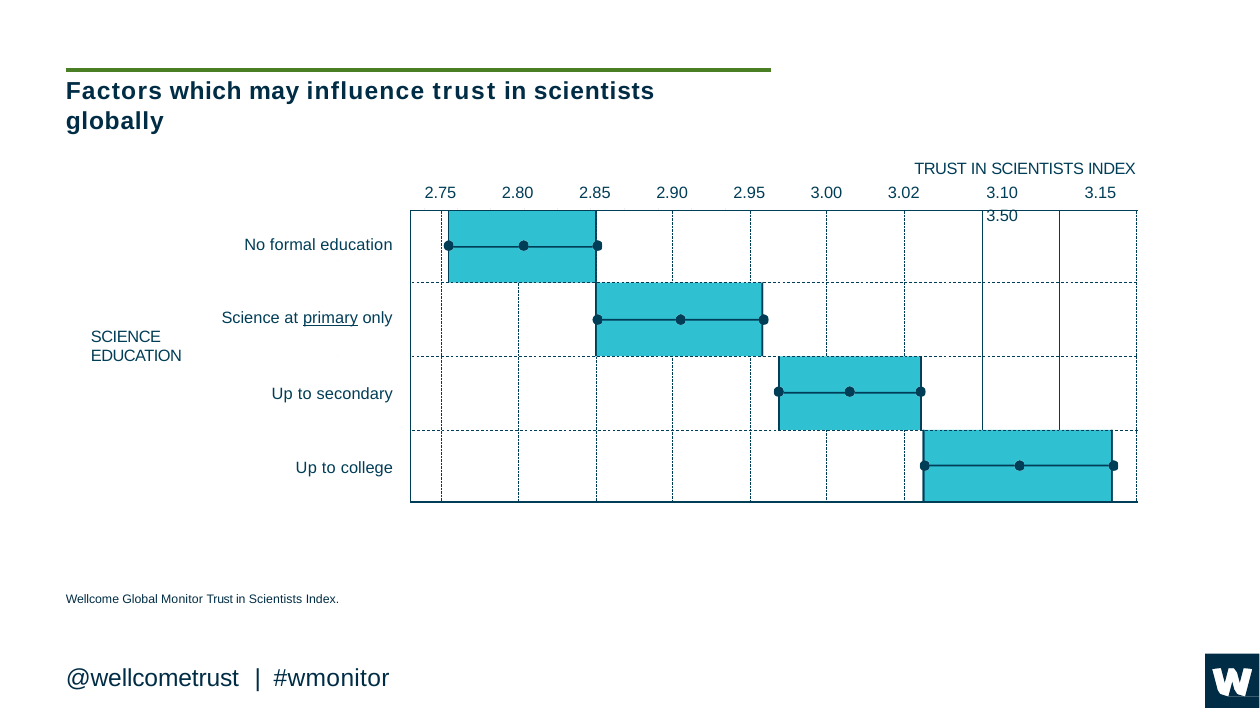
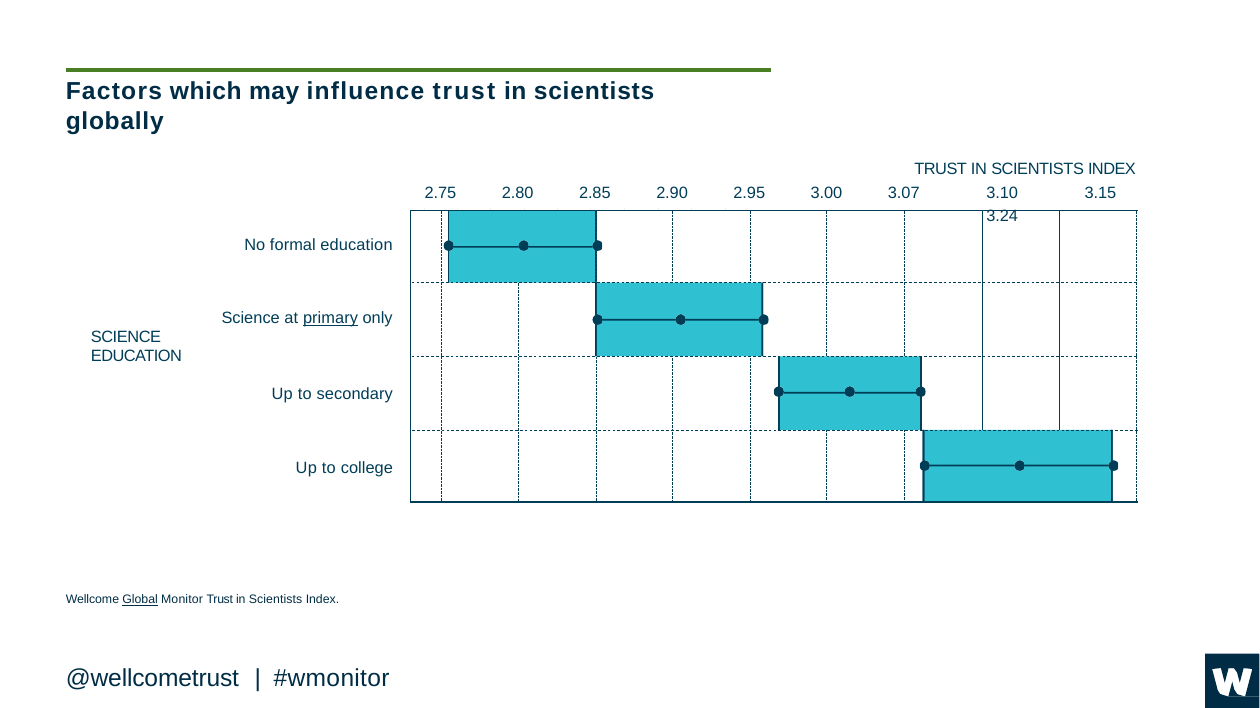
3.02: 3.02 -> 3.07
3.50: 3.50 -> 3.24
Global underline: none -> present
